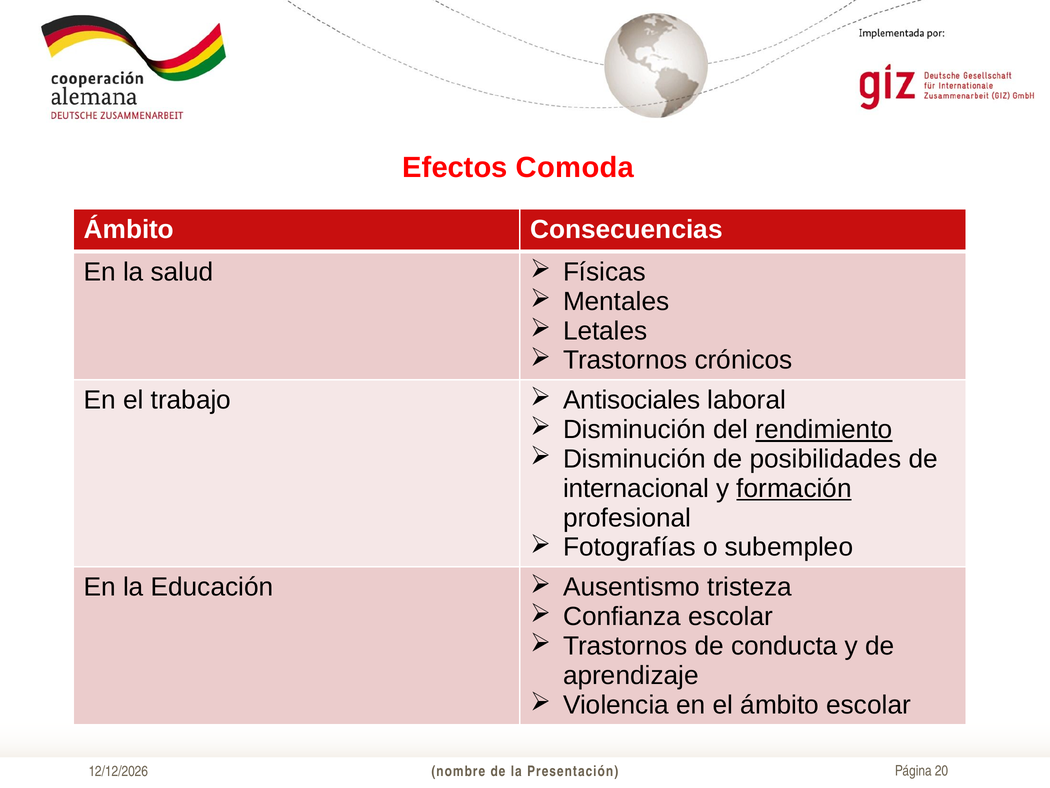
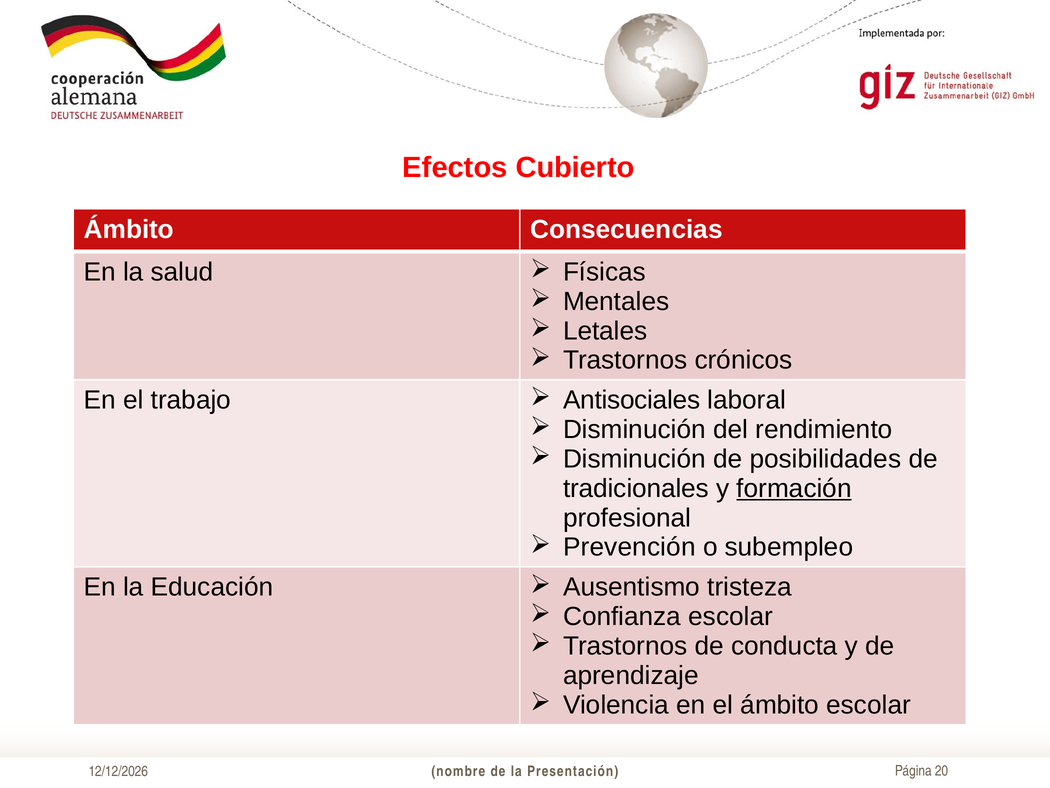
Comoda: Comoda -> Cubierto
rendimiento underline: present -> none
internacional: internacional -> tradicionales
Fotografías: Fotografías -> Prevención
